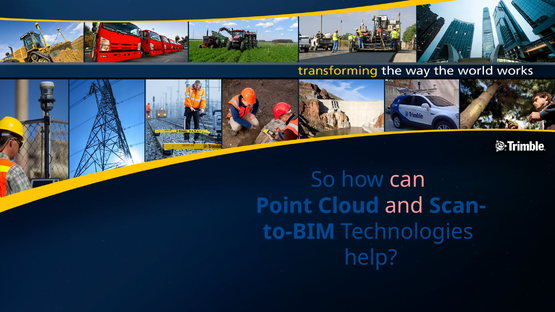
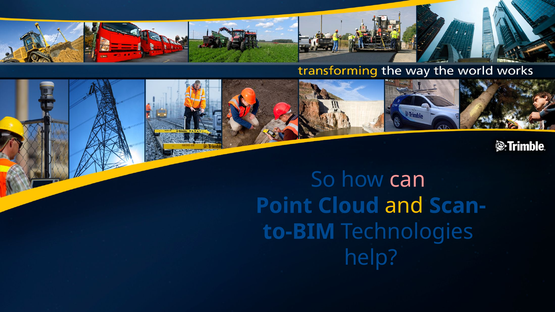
and colour: pink -> yellow
